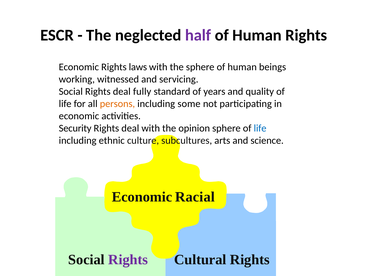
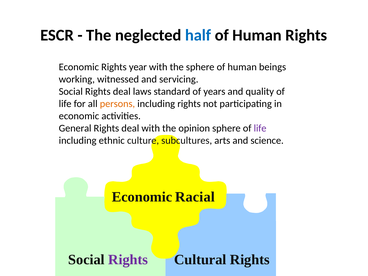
half colour: purple -> blue
laws: laws -> year
fully: fully -> laws
including some: some -> rights
Security: Security -> General
life at (260, 128) colour: blue -> purple
